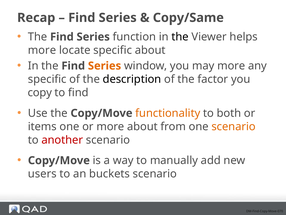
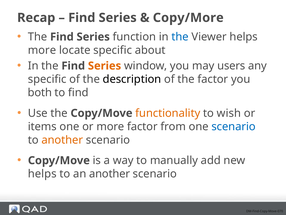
Copy/Same: Copy/Same -> Copy/More
the at (180, 37) colour: black -> blue
may more: more -> users
copy: copy -> both
both: both -> wish
more about: about -> factor
scenario at (234, 126) colour: orange -> blue
another at (62, 140) colour: red -> orange
users at (42, 173): users -> helps
an buckets: buckets -> another
